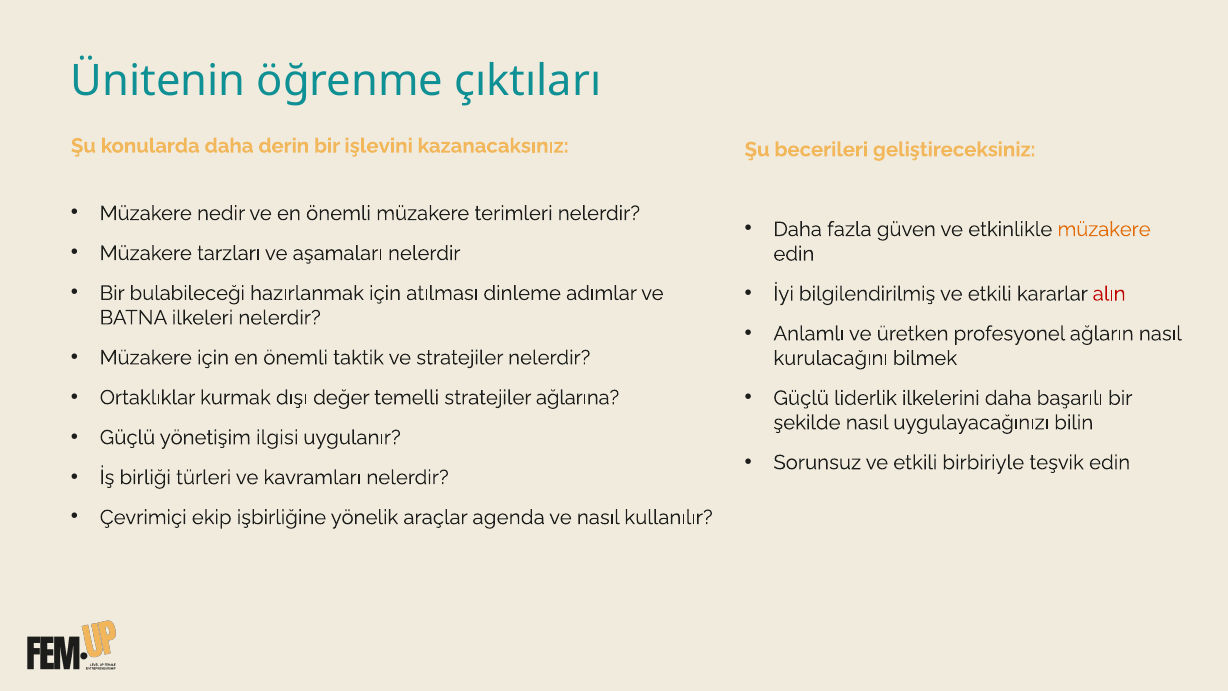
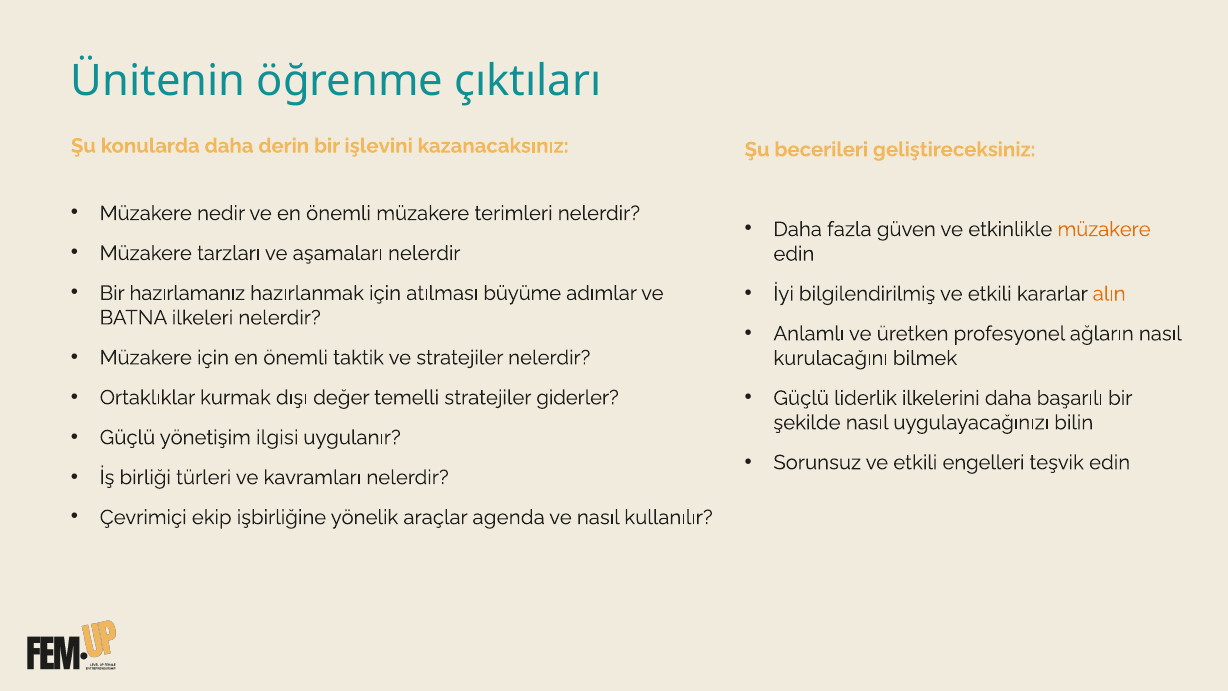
bulabileceği: bulabileceği -> hazırlamanız
dinleme: dinleme -> büyüme
alın colour: red -> orange
ağlarına: ağlarına -> giderler
birbiriyle: birbiriyle -> engelleri
